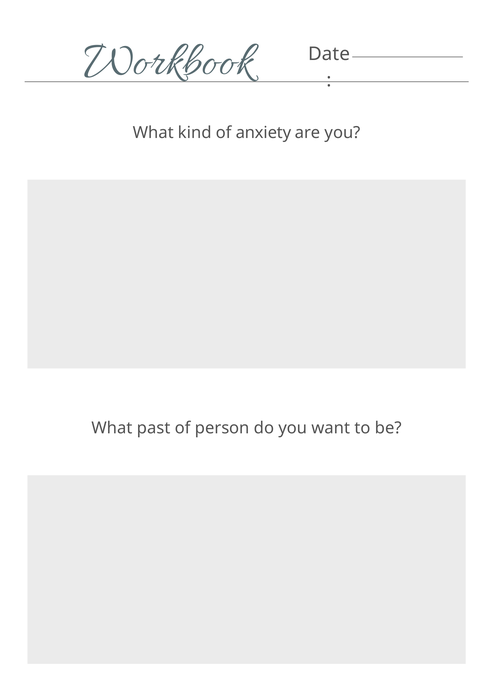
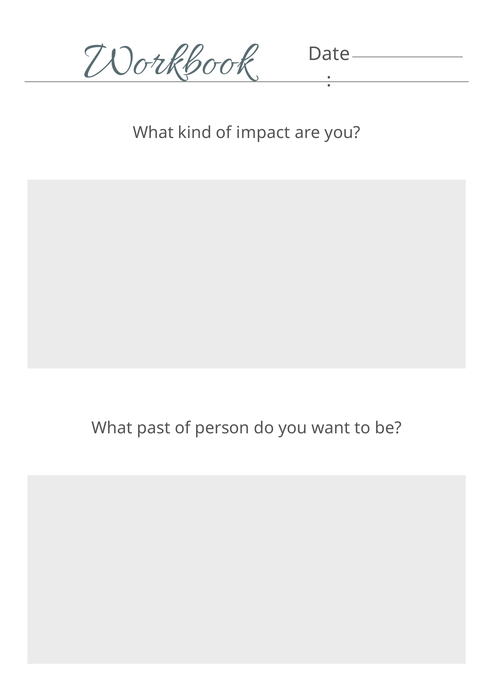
anxiety: anxiety -> impact
